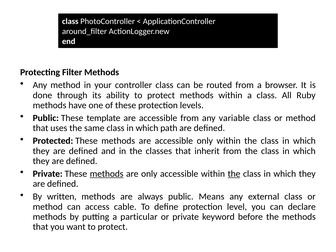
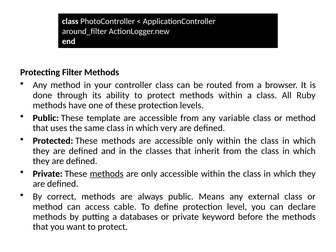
path: path -> very
the at (234, 174) underline: present -> none
written: written -> correct
particular: particular -> databases
